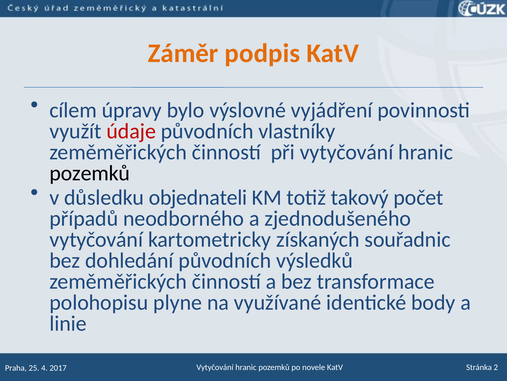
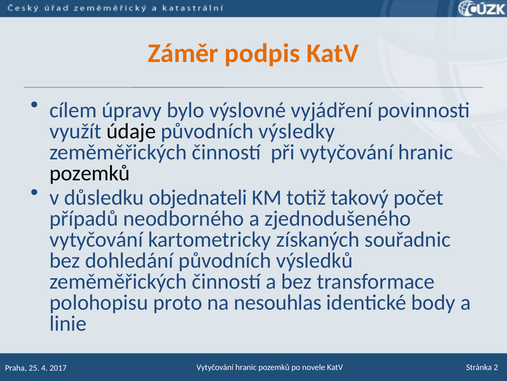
údaje colour: red -> black
vlastníky: vlastníky -> výsledky
plyne: plyne -> proto
využívané: využívané -> nesouhlas
